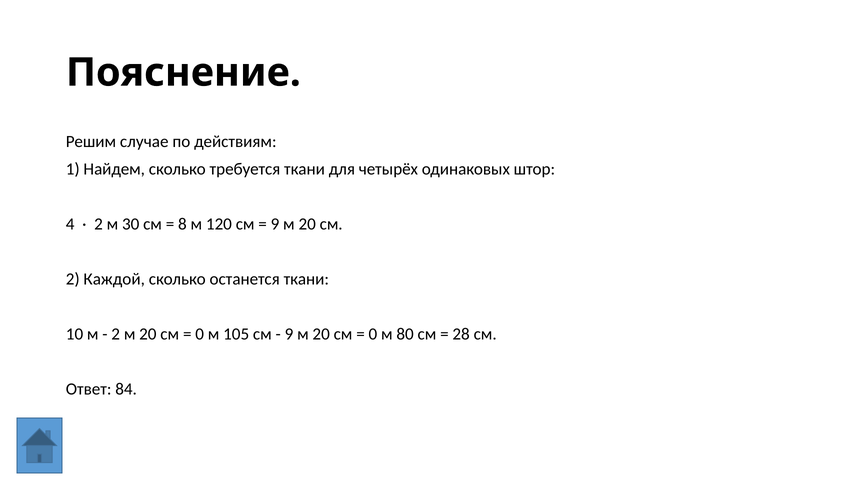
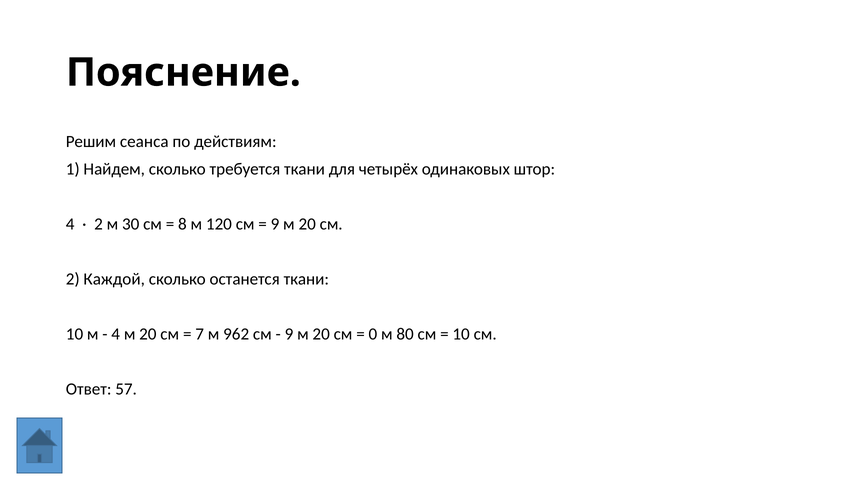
случае: случае -> сеанса
2 at (116, 334): 2 -> 4
0 at (200, 334): 0 -> 7
105: 105 -> 962
28 at (461, 334): 28 -> 10
84: 84 -> 57
